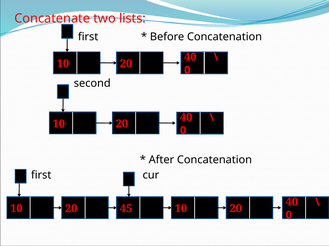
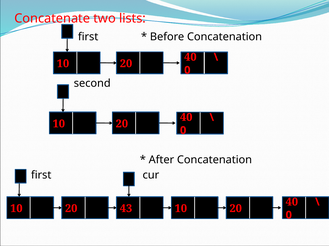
45: 45 -> 43
